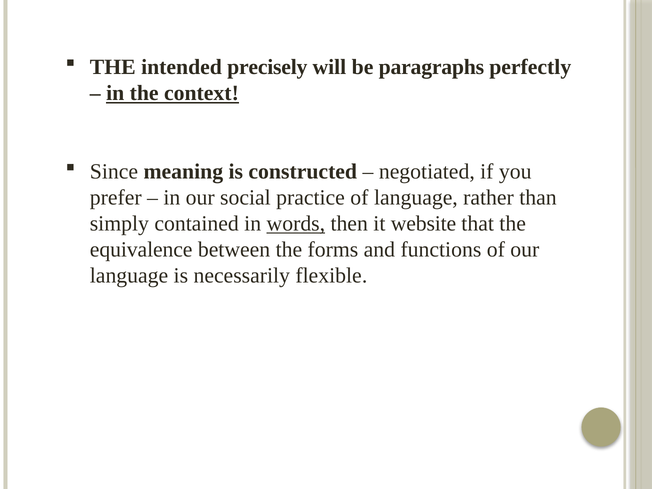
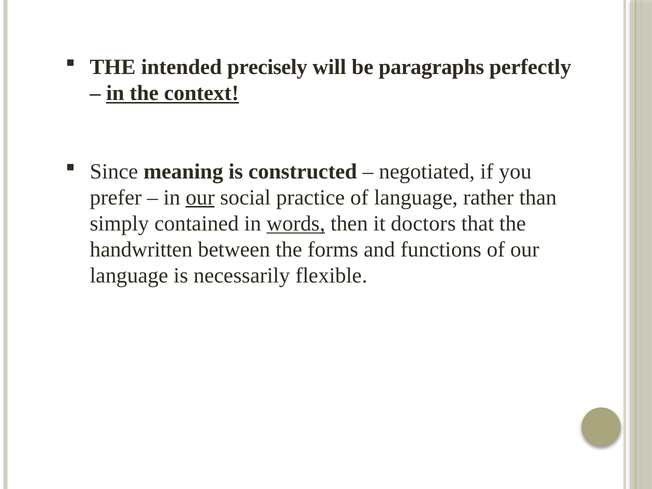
our at (200, 198) underline: none -> present
website: website -> doctors
equivalence: equivalence -> handwritten
